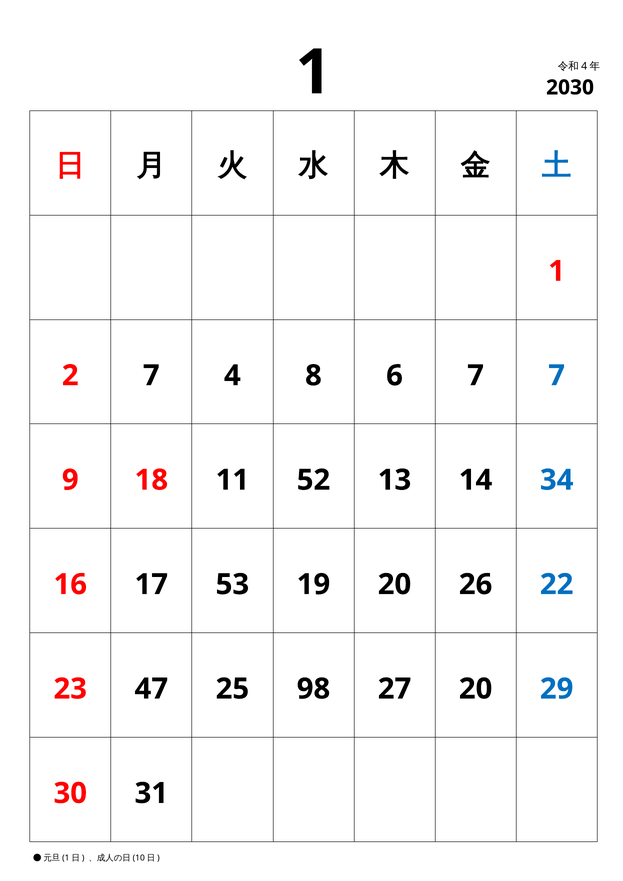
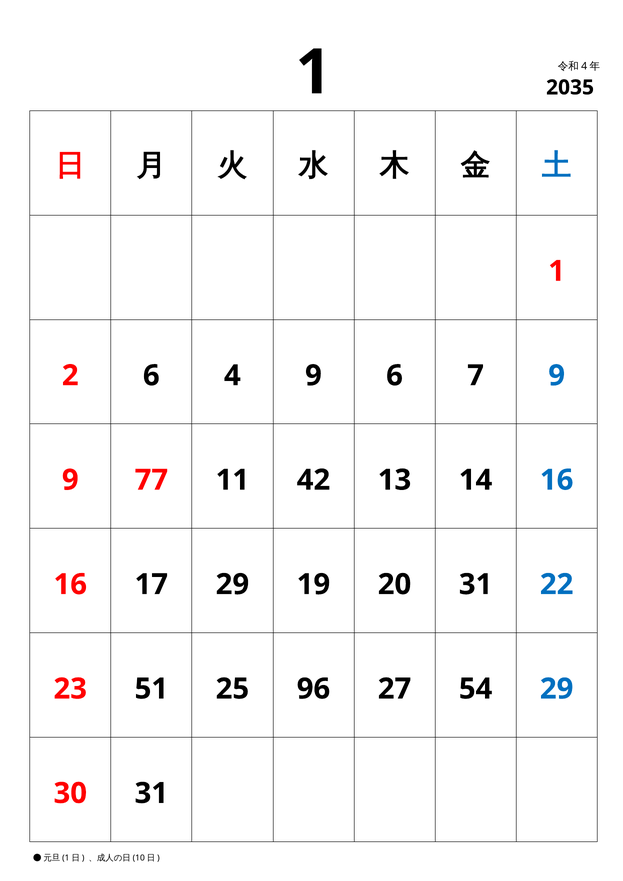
2030: 2030 -> 2035
2 7: 7 -> 6
4 8: 8 -> 9
7 7: 7 -> 9
18: 18 -> 77
52: 52 -> 42
14 34: 34 -> 16
17 53: 53 -> 29
20 26: 26 -> 31
47: 47 -> 51
98: 98 -> 96
27 20: 20 -> 54
